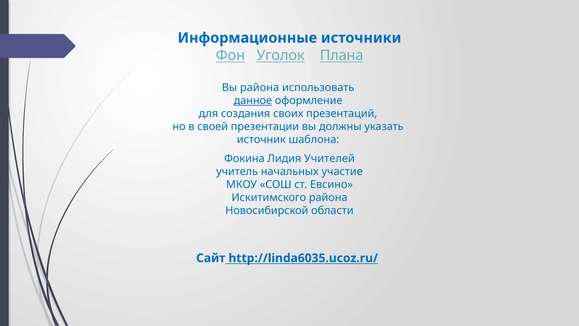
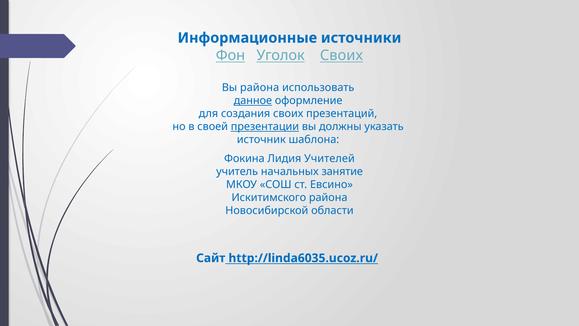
Уголок Плана: Плана -> Своих
презентации underline: none -> present
участие: участие -> занятие
